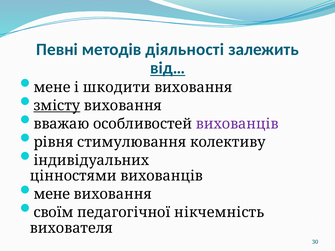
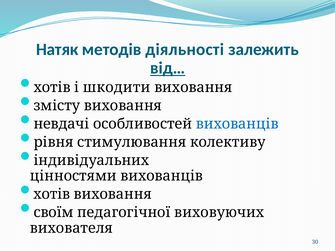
Певні: Певні -> Натяк
мене at (52, 88): мене -> хотів
змісту underline: present -> none
вважаю: вважаю -> невдачі
вихованців at (237, 124) colour: purple -> blue
мене at (52, 194): мене -> хотів
нікчемність: нікчемність -> виховуючих
